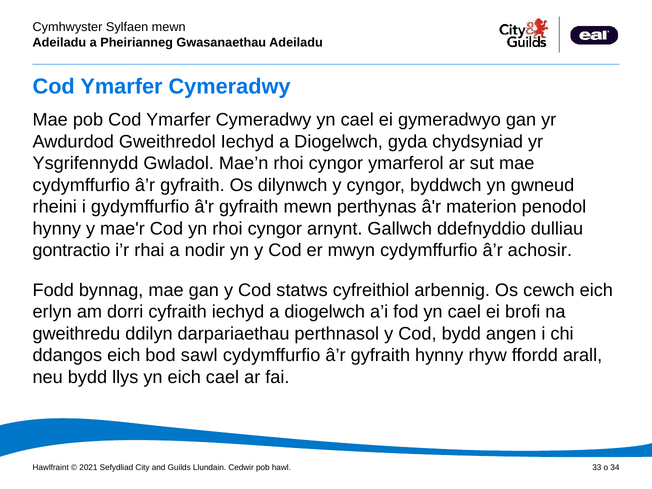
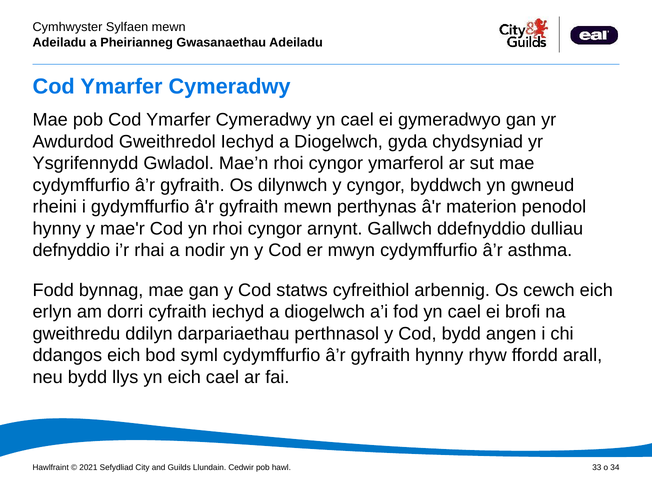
gontractio: gontractio -> defnyddio
achosir: achosir -> asthma
sawl: sawl -> syml
